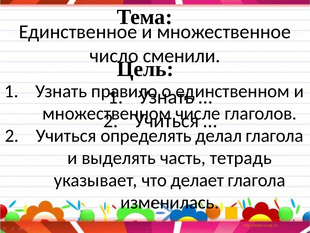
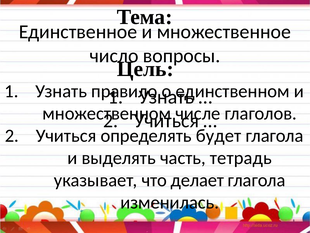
сменили: сменили -> вопросы
делал: делал -> будет
